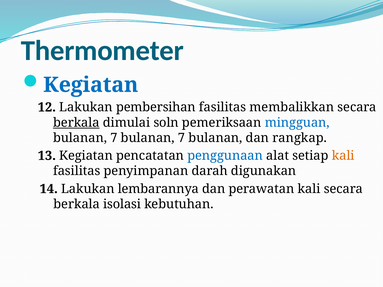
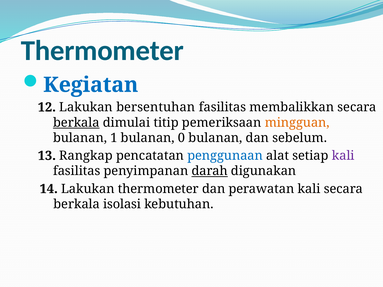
pembersihan: pembersihan -> bersentuhan
soln: soln -> titip
mingguan colour: blue -> orange
7 at (114, 138): 7 -> 1
7 at (182, 138): 7 -> 0
rangkap: rangkap -> sebelum
13 Kegiatan: Kegiatan -> Rangkap
kali at (343, 156) colour: orange -> purple
darah underline: none -> present
Lakukan lembarannya: lembarannya -> thermometer
